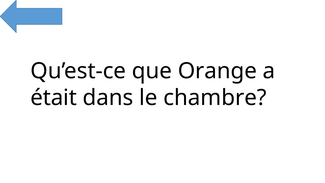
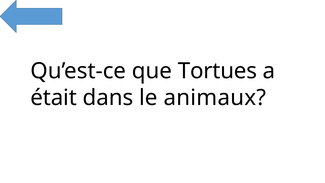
Orange: Orange -> Tortues
chambre: chambre -> animaux
